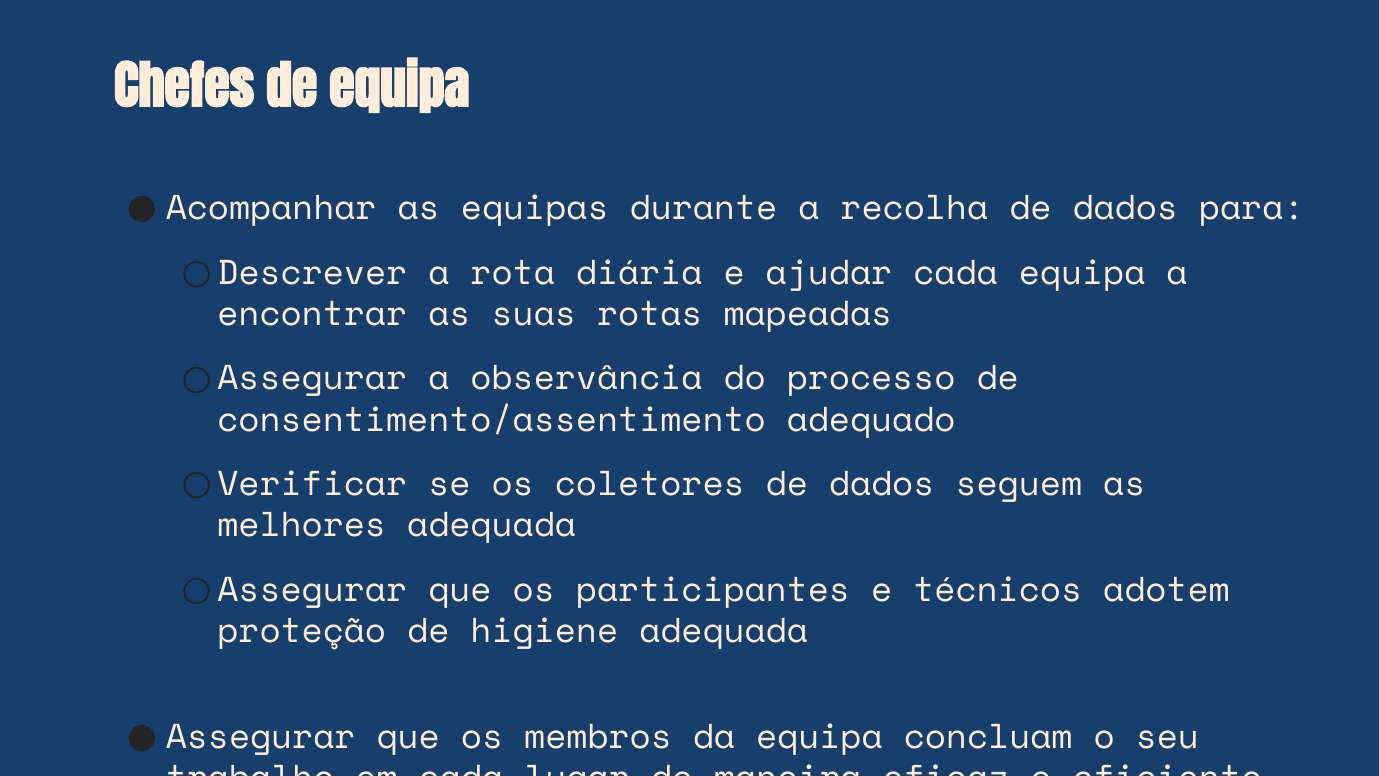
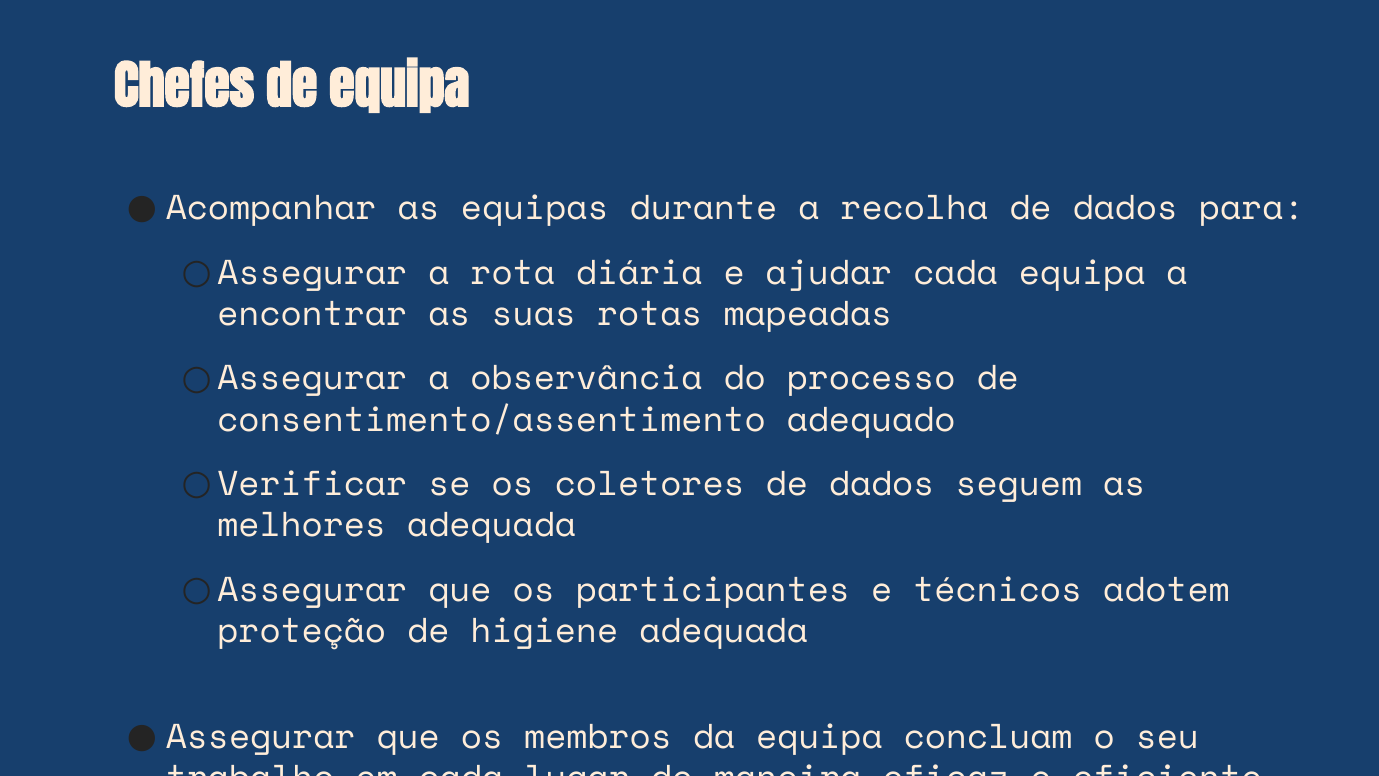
Descrever at (312, 273): Descrever -> Assegurar
